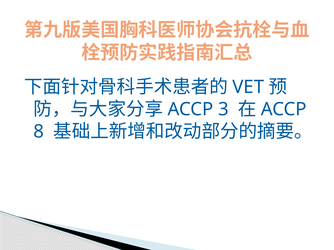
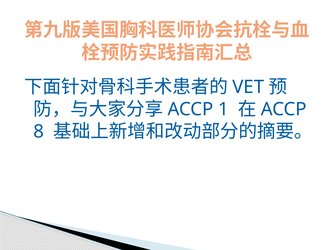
3: 3 -> 1
